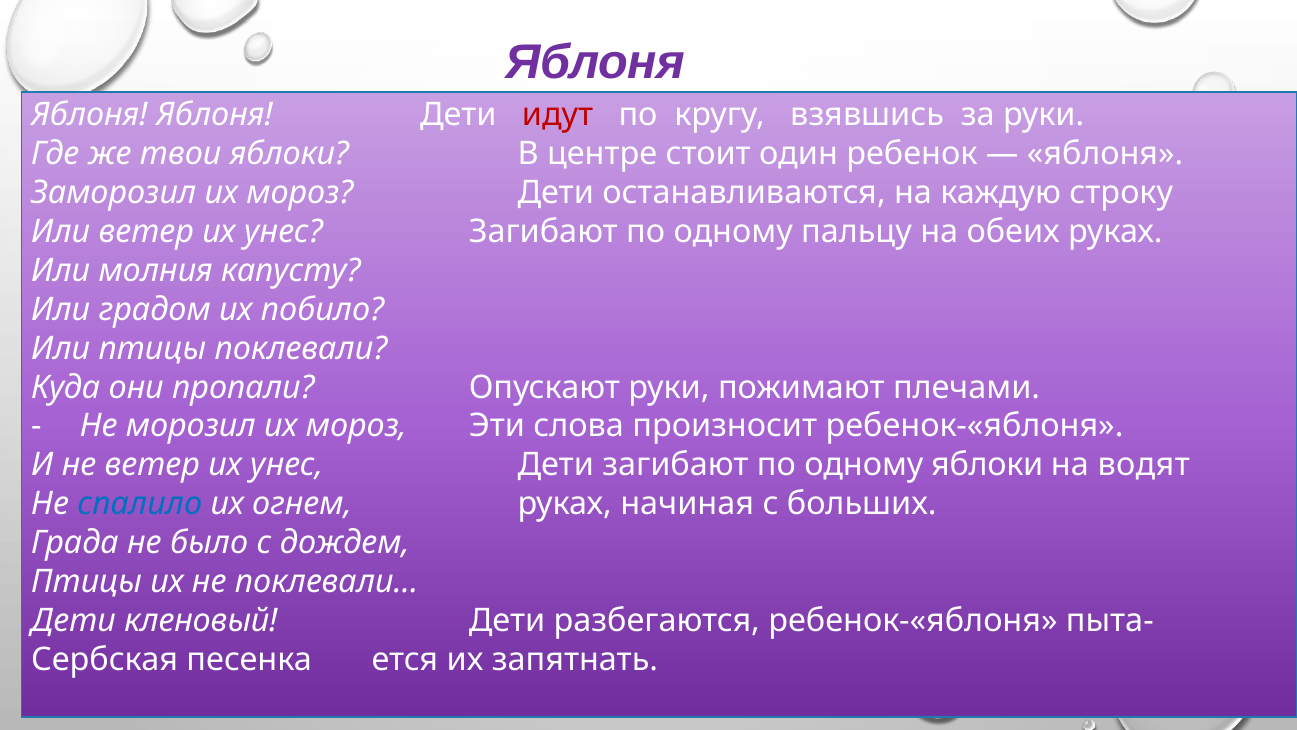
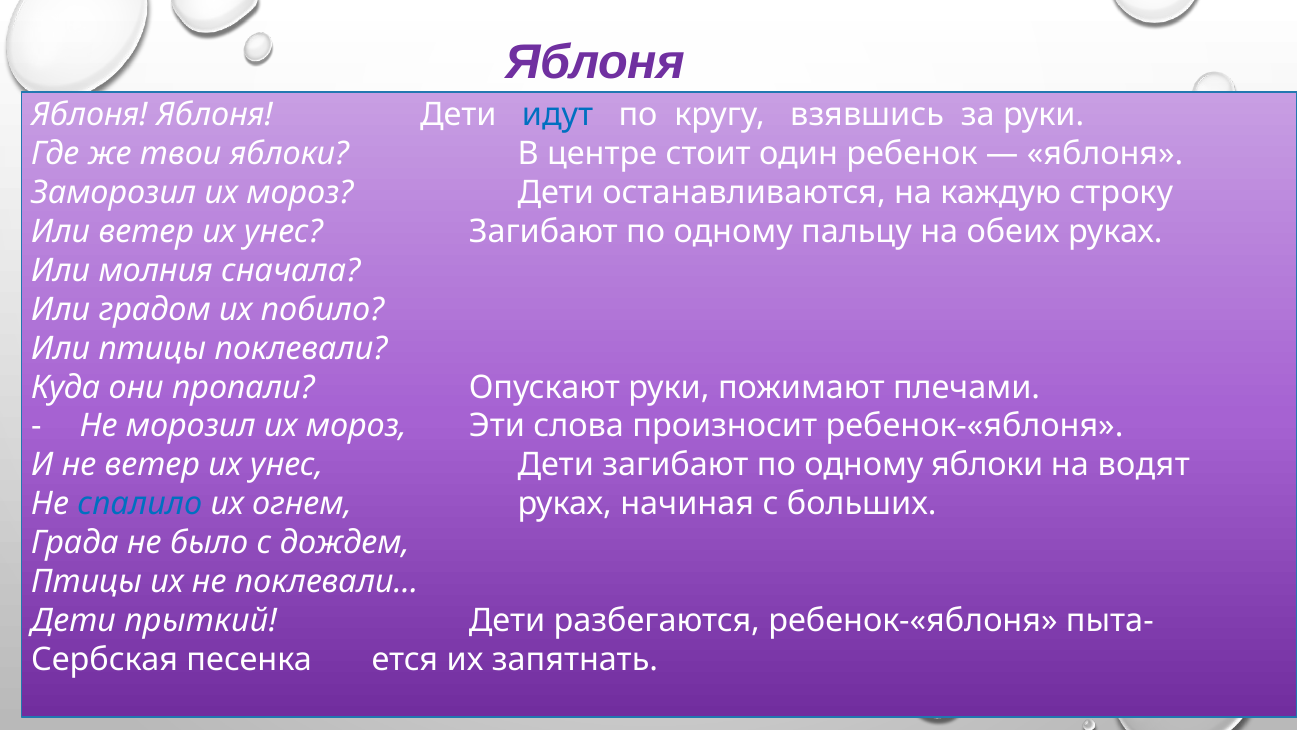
идут colour: red -> blue
капусту: капусту -> сначала
кленовый: кленовый -> прыткий
